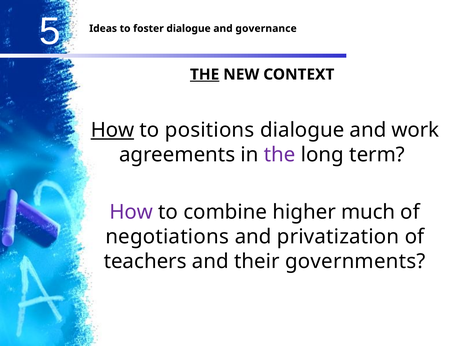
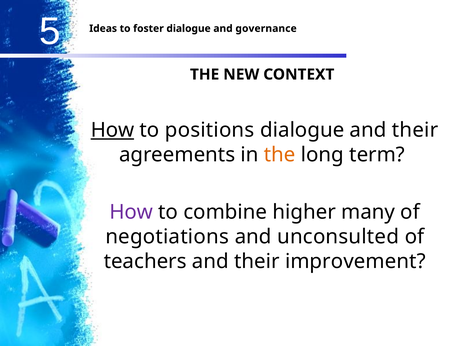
THE at (205, 75) underline: present -> none
dialogue and work: work -> their
the at (280, 155) colour: purple -> orange
much: much -> many
privatization: privatization -> unconsulted
governments: governments -> improvement
